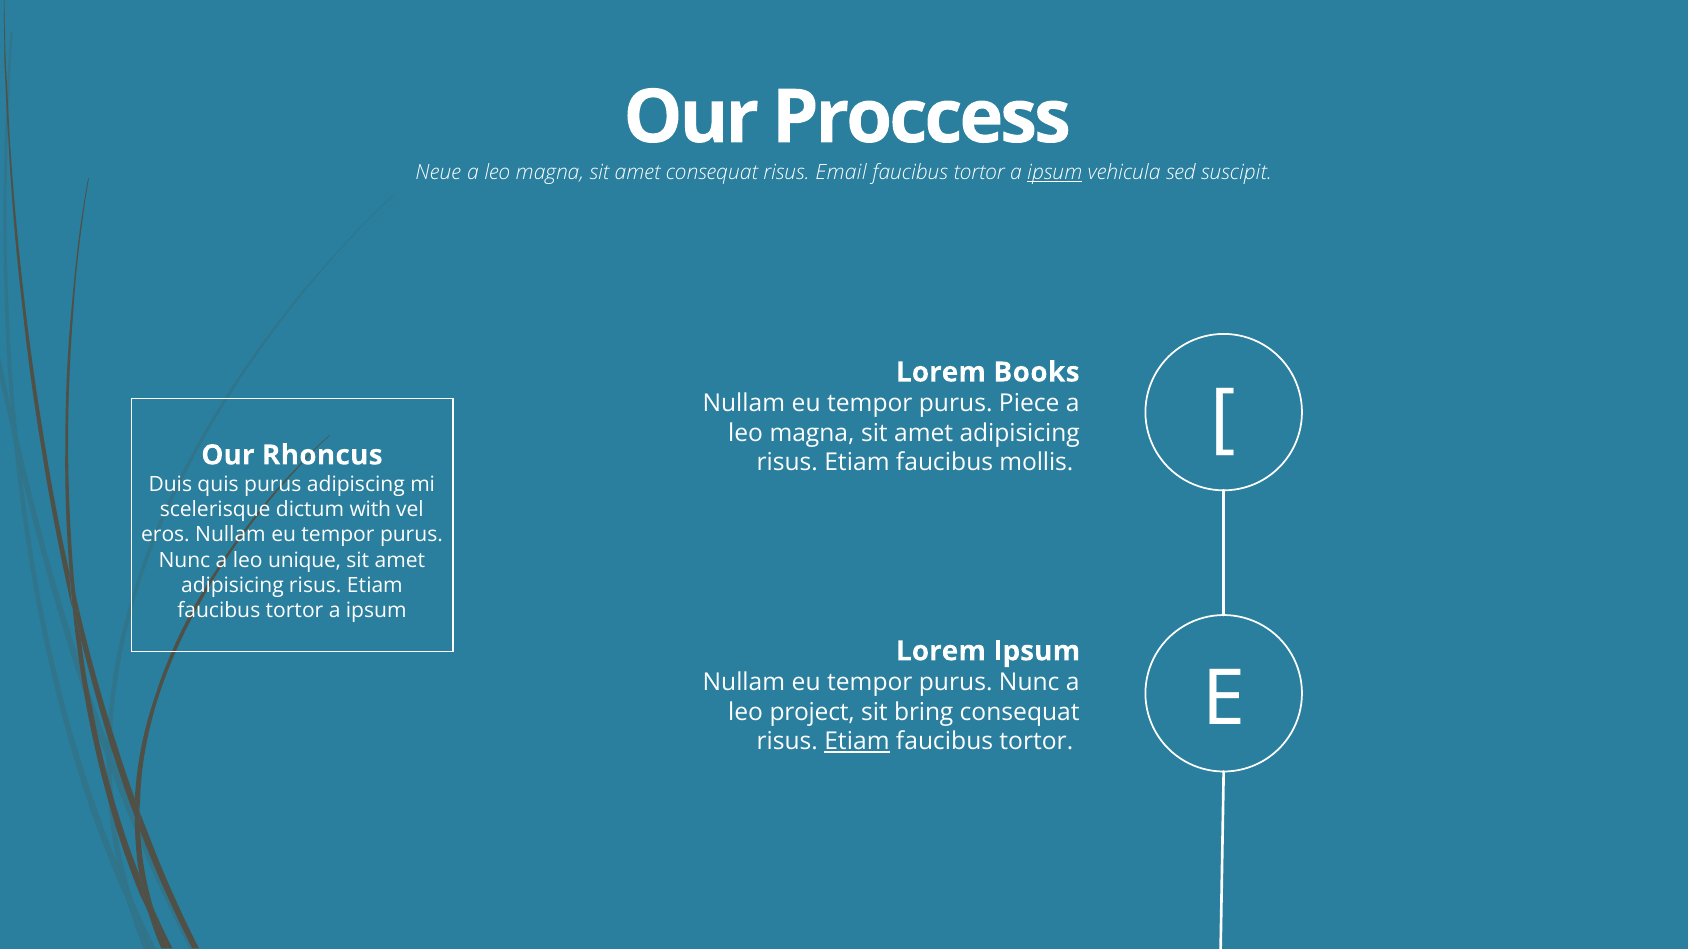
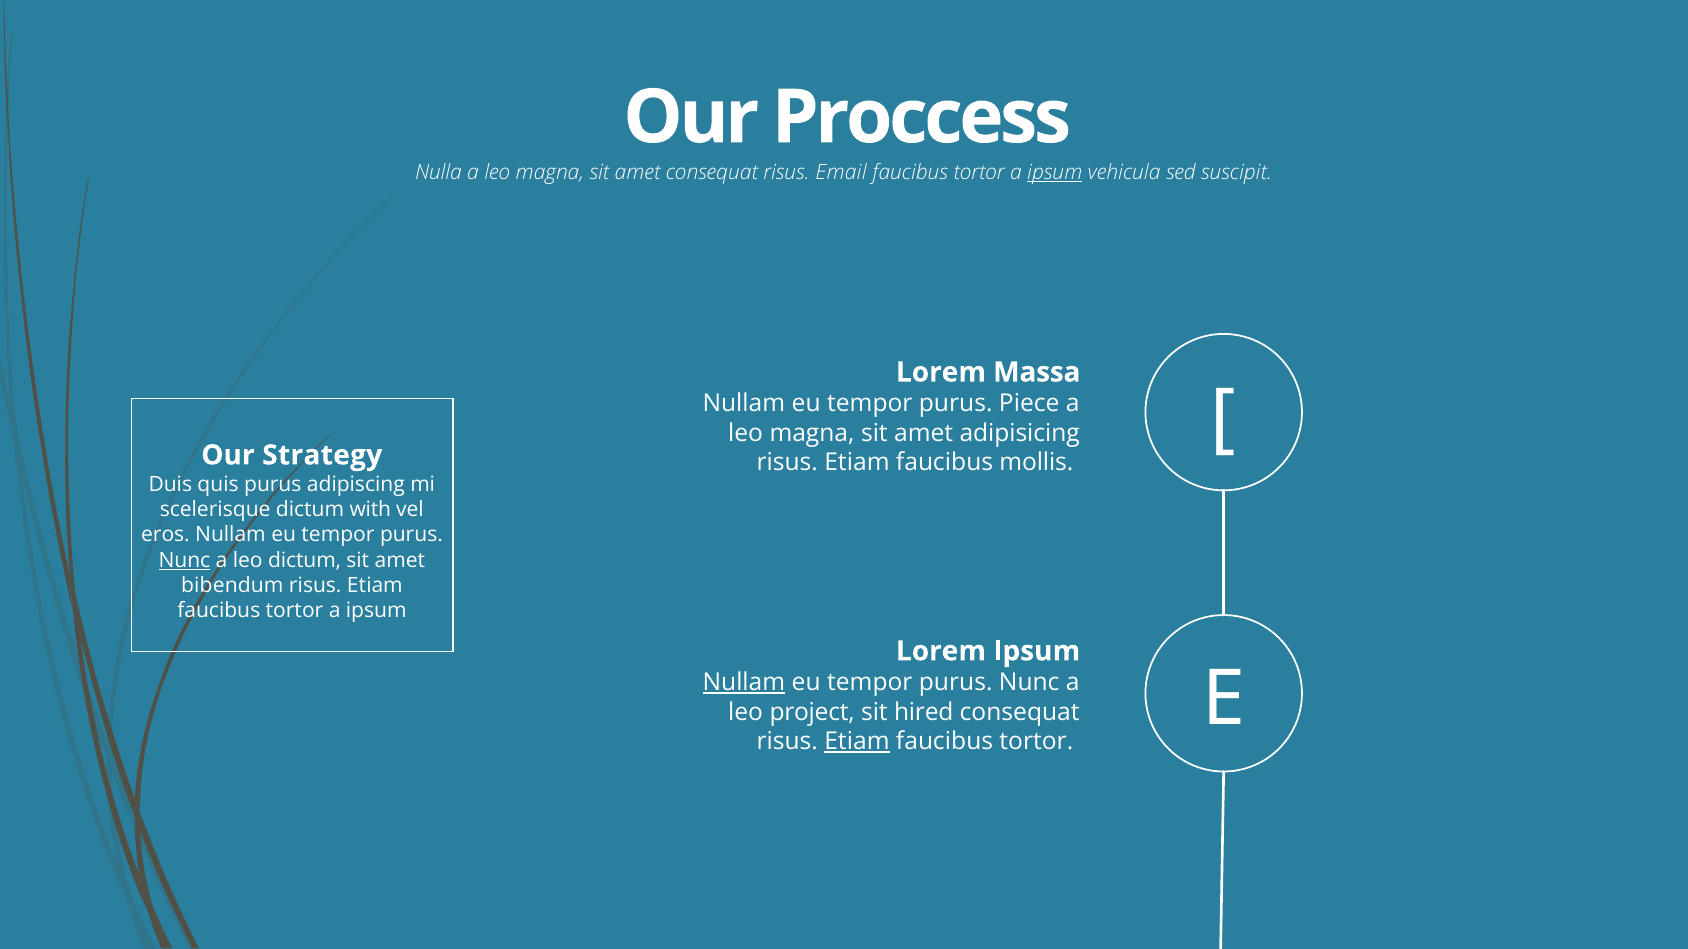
Neue: Neue -> Nulla
Books: Books -> Massa
Rhoncus: Rhoncus -> Strategy
Nunc at (184, 560) underline: none -> present
leo unique: unique -> dictum
adipisicing at (232, 586): adipisicing -> bibendum
Nullam at (744, 683) underline: none -> present
bring: bring -> hired
